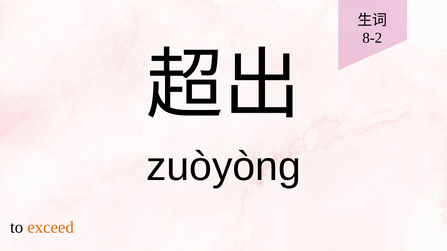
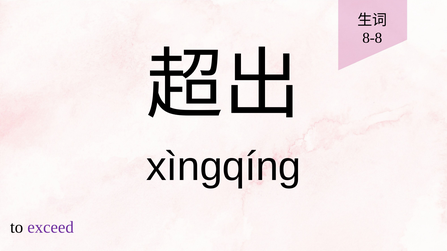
8-2: 8-2 -> 8-8
zuòyòng: zuòyòng -> xìngqíng
exceed colour: orange -> purple
